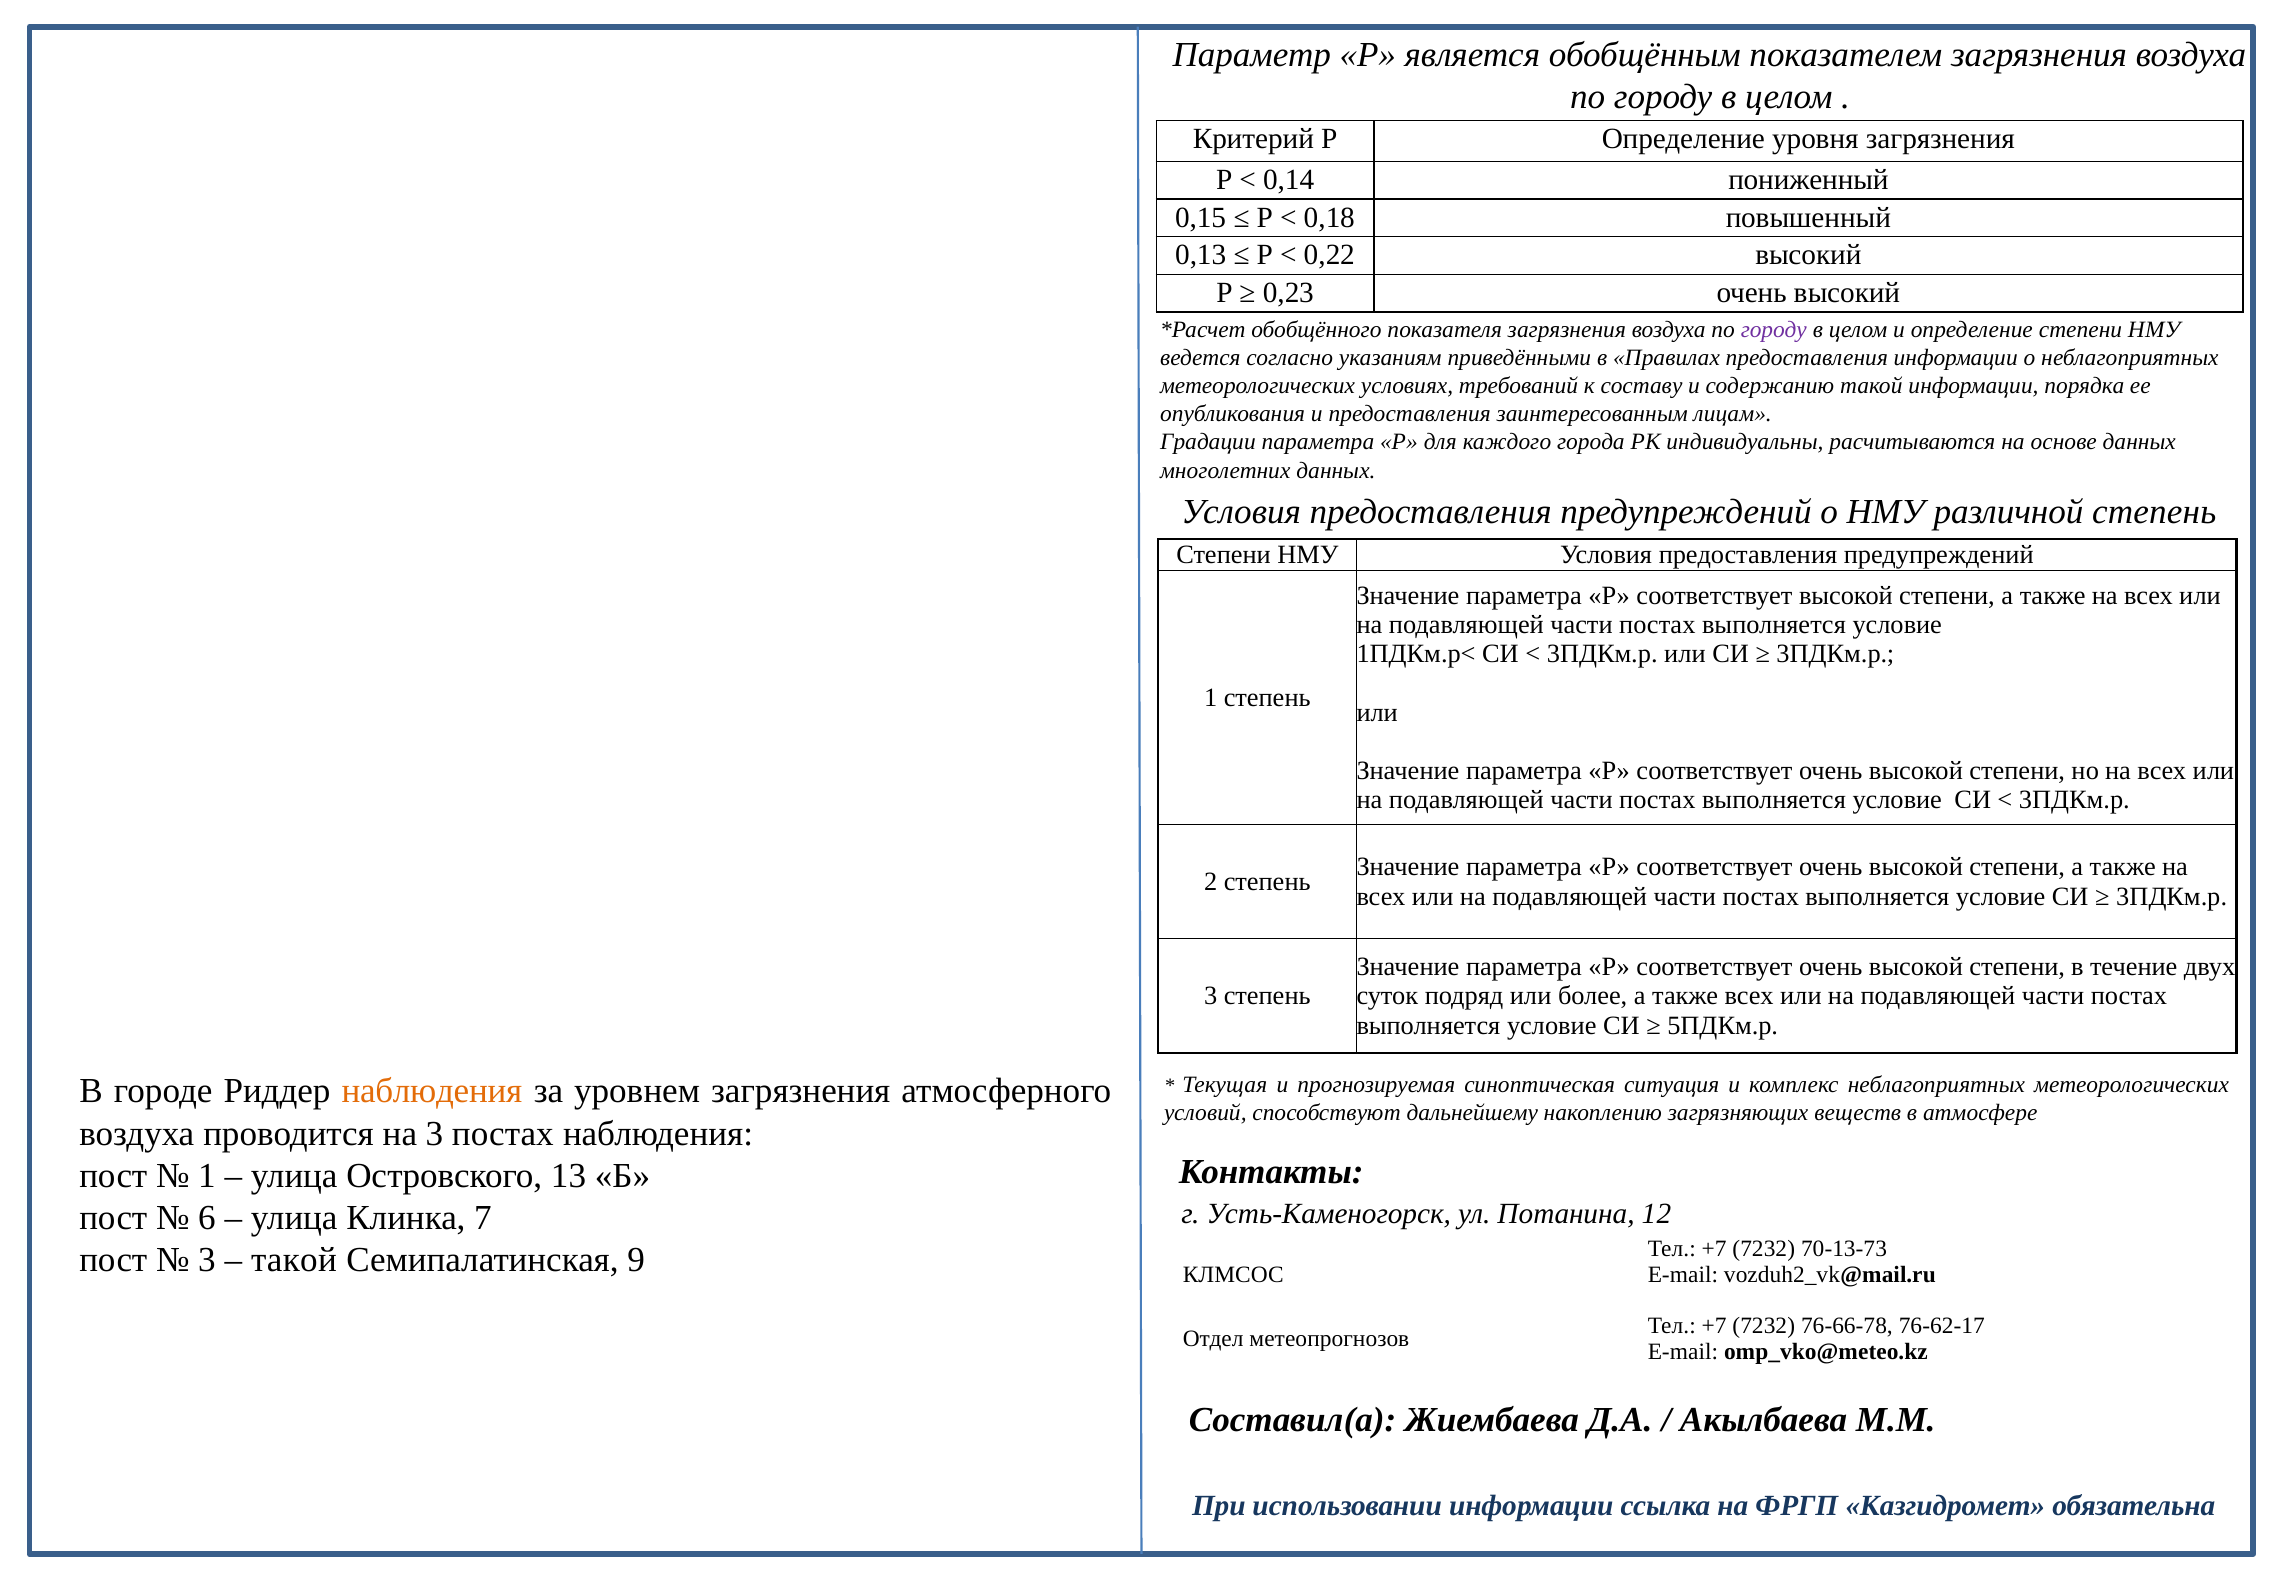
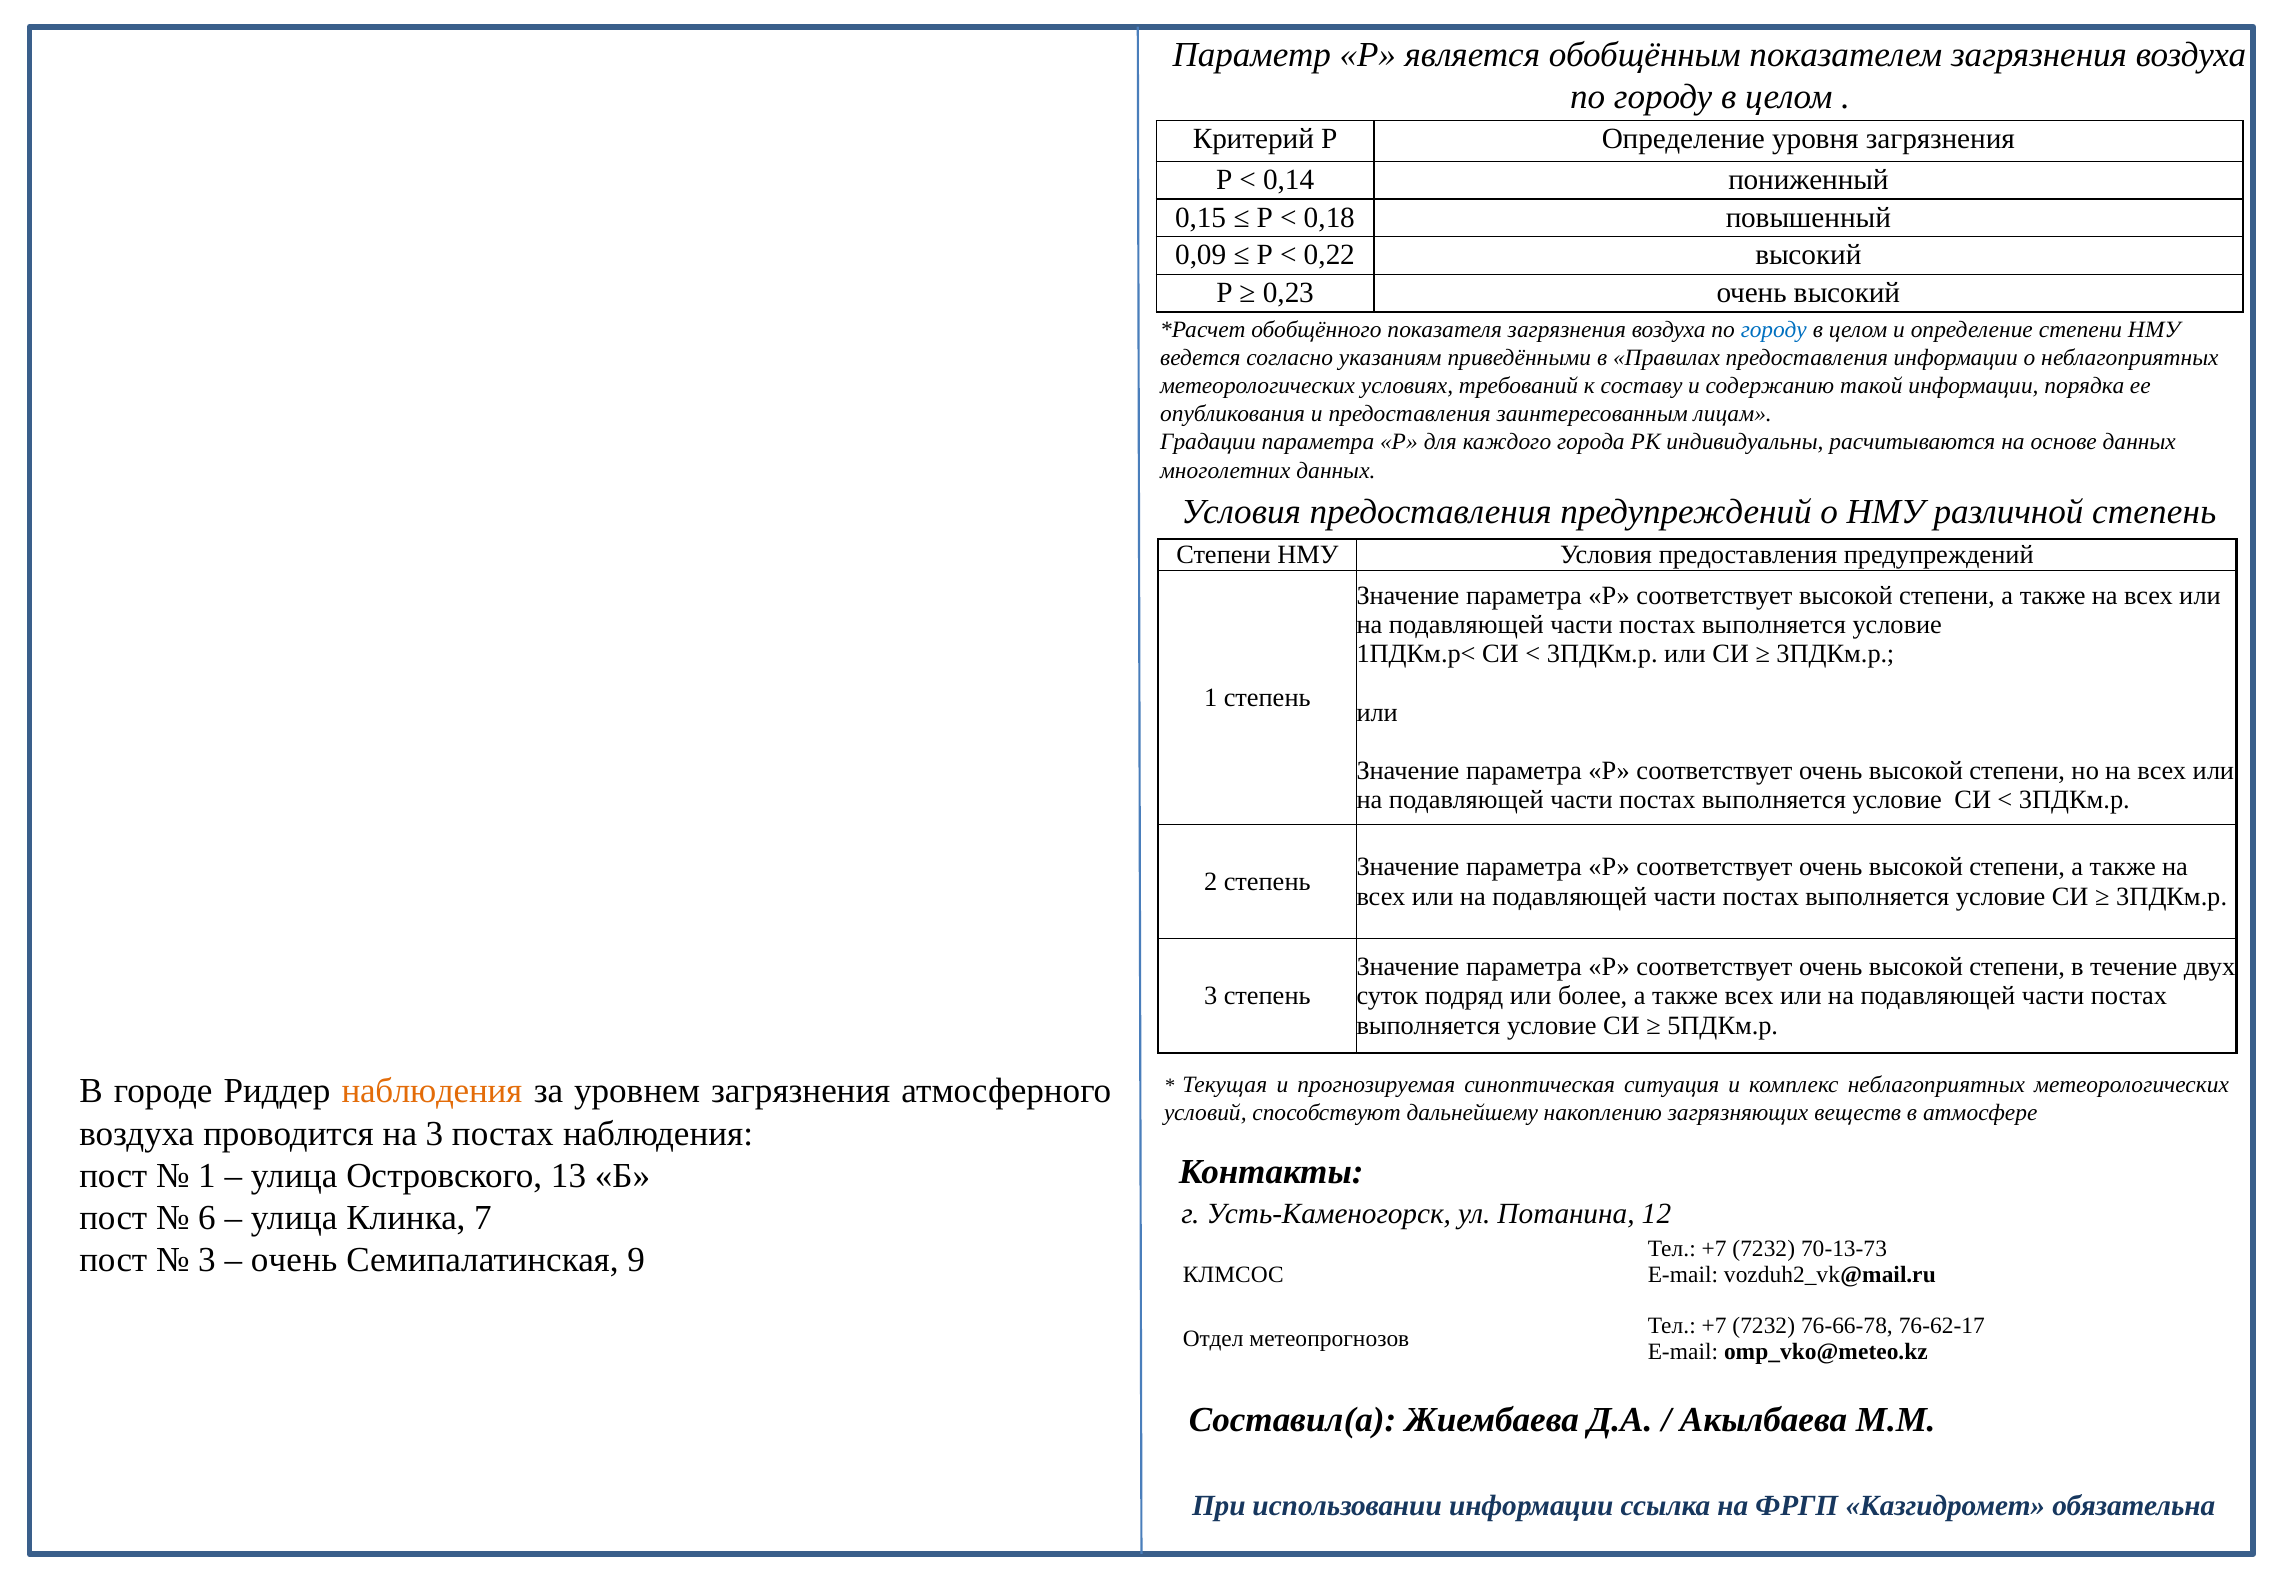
0,13: 0,13 -> 0,09
городу at (1774, 330) colour: purple -> blue
такой at (294, 1260): такой -> очень
